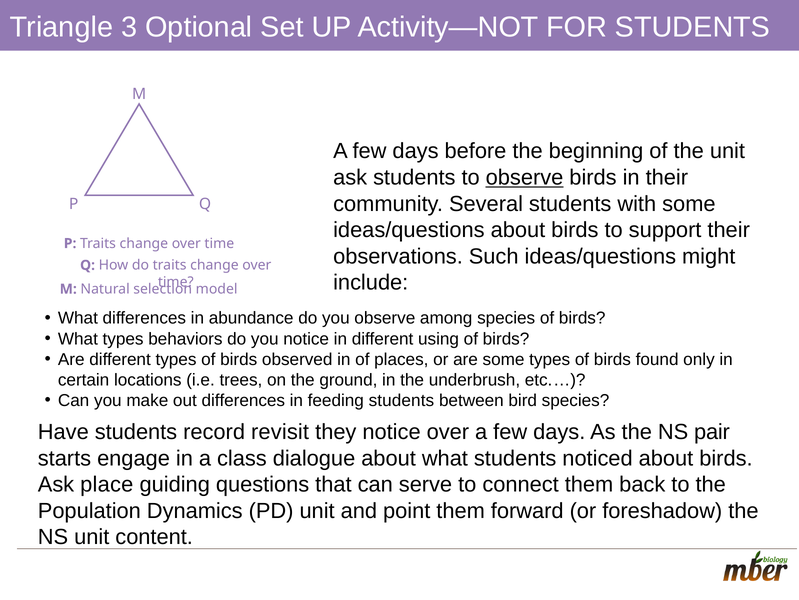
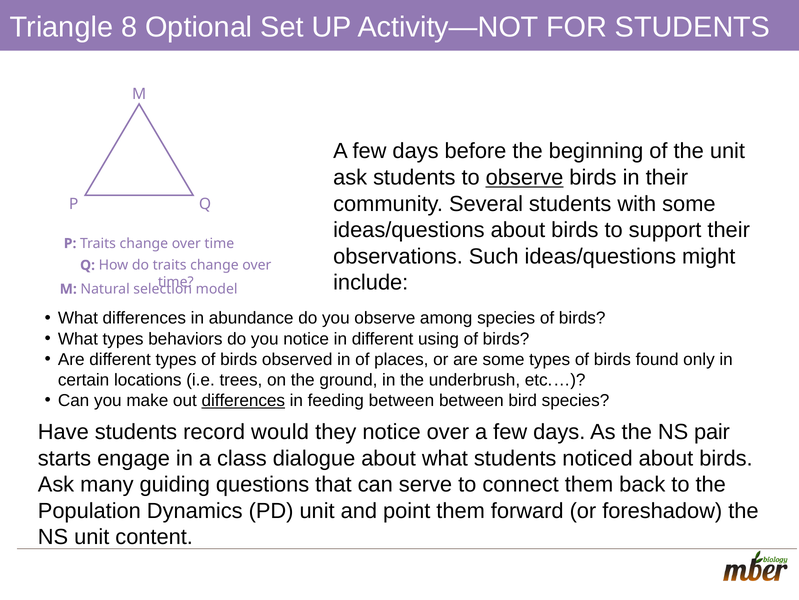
3: 3 -> 8
differences at (243, 400) underline: none -> present
feeding students: students -> between
revisit: revisit -> would
place: place -> many
